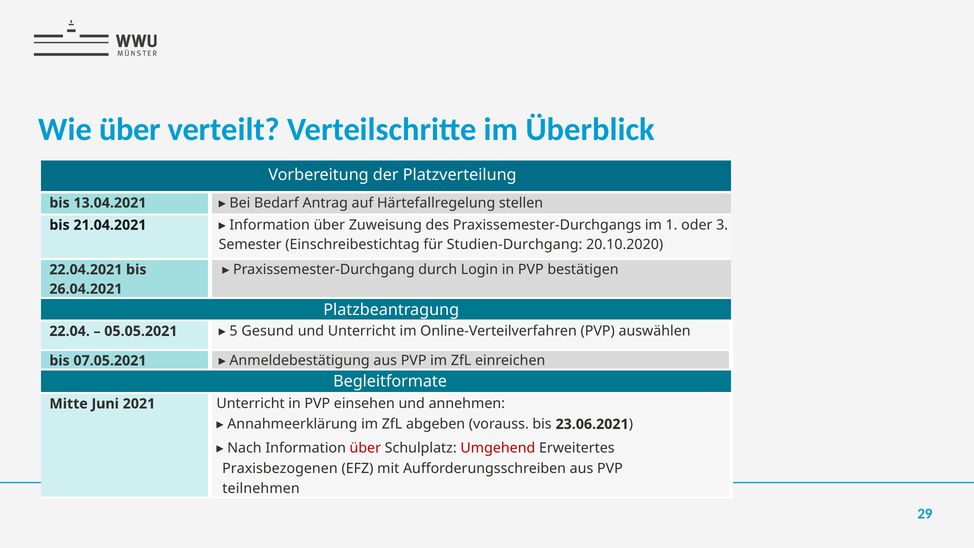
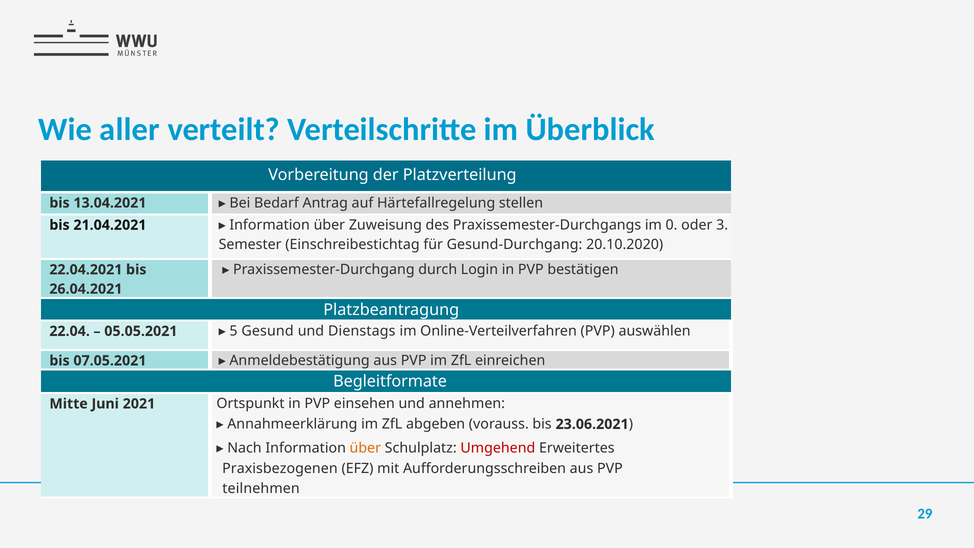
Wie über: über -> aller
1: 1 -> 0
Studien-Durchgang: Studien-Durchgang -> Gesund-Durchgang
und Unterricht: Unterricht -> Dienstags
2021 Unterricht: Unterricht -> Ortspunkt
über at (365, 448) colour: red -> orange
